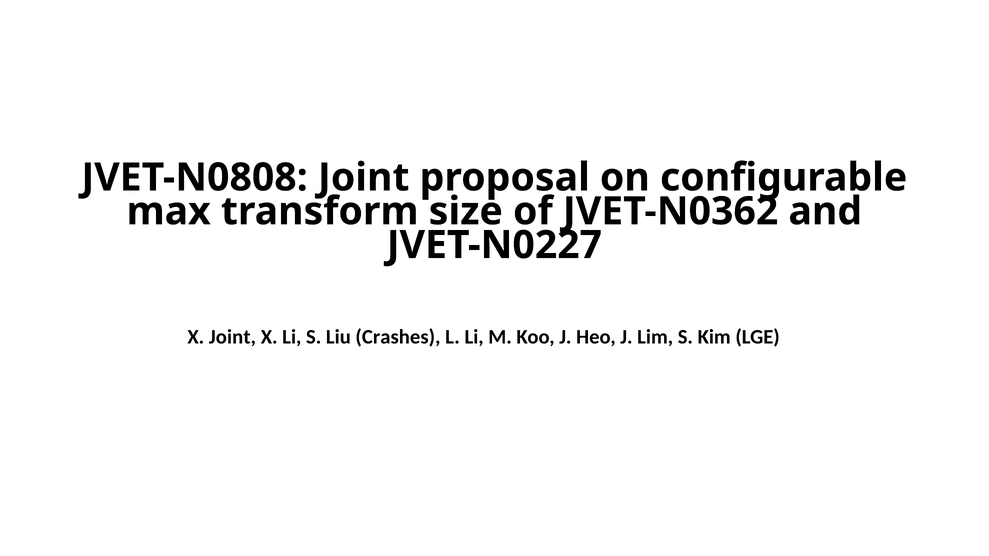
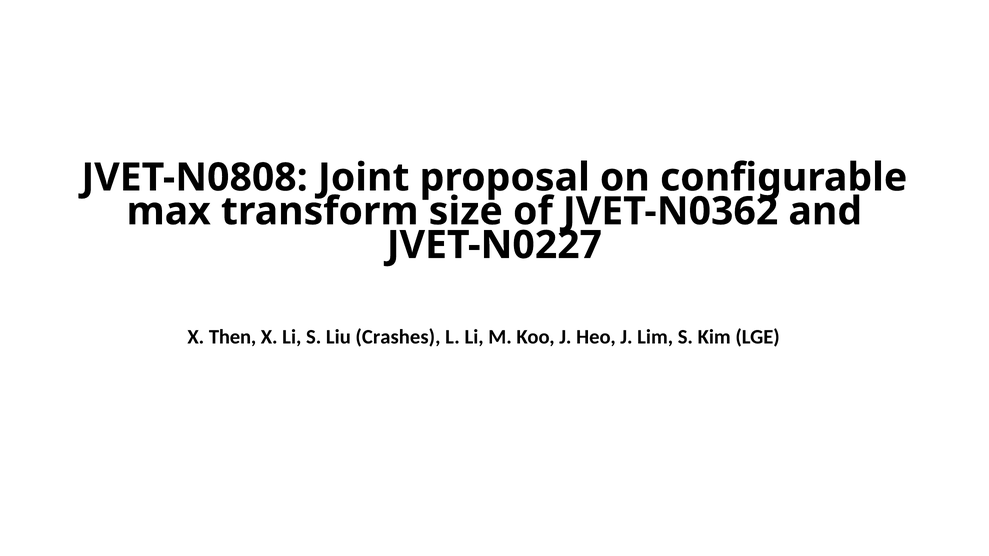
X Joint: Joint -> Then
